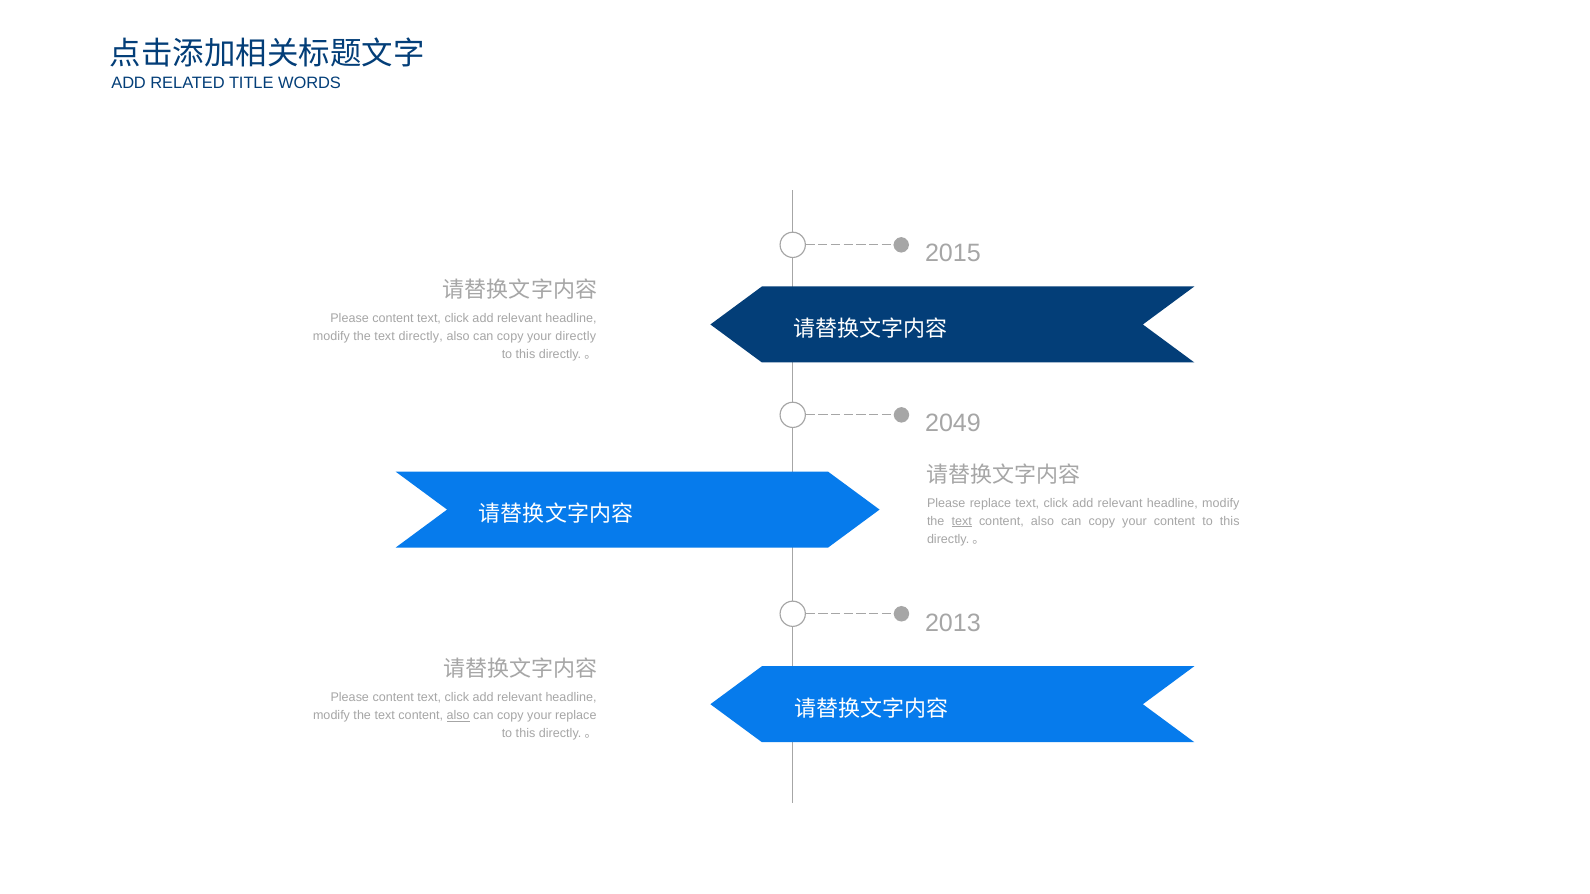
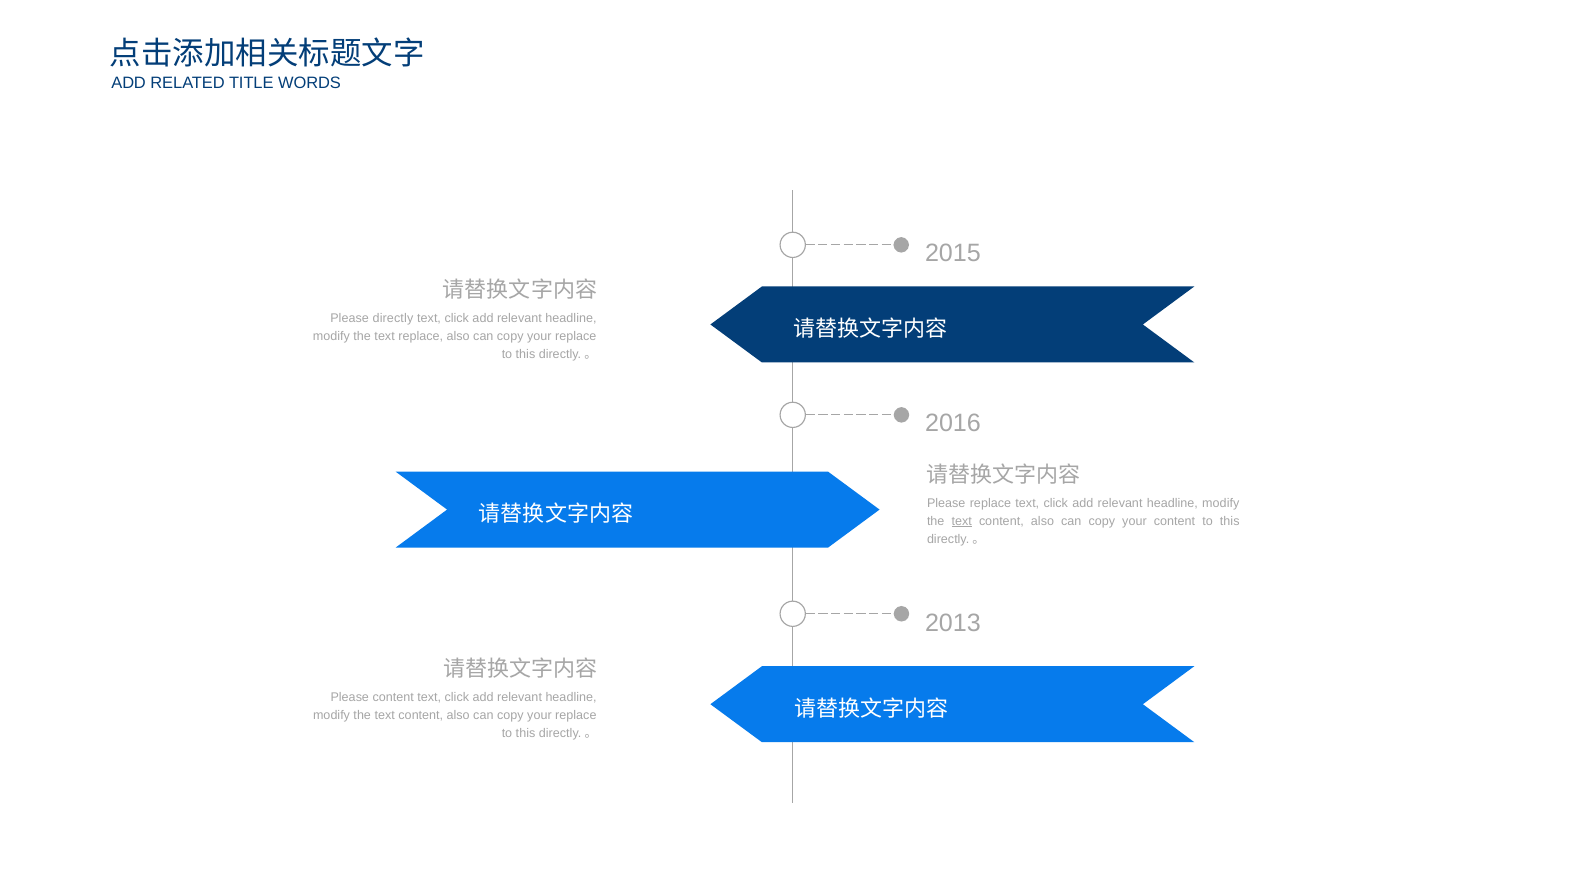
content at (393, 318): content -> directly
text directly: directly -> replace
directly at (576, 336): directly -> replace
2049: 2049 -> 2016
also at (458, 716) underline: present -> none
